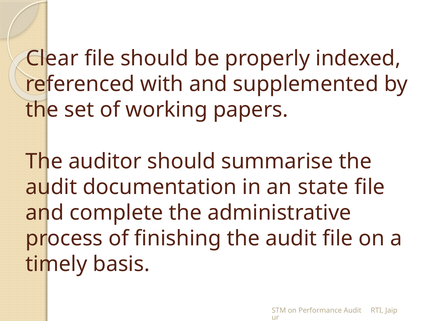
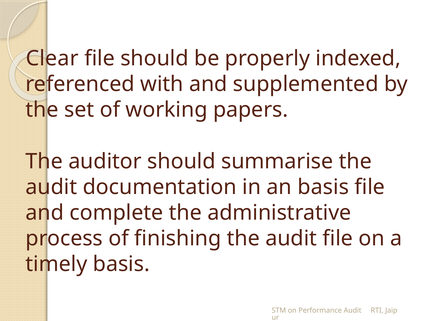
an state: state -> basis
